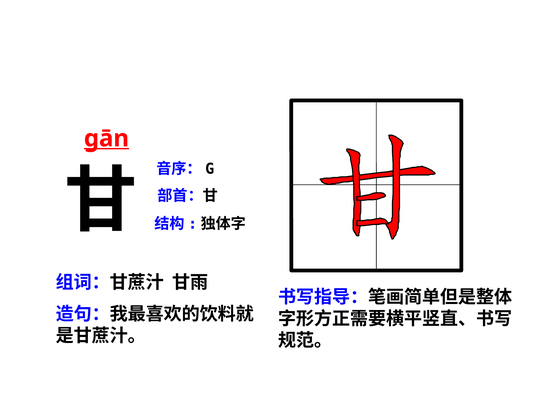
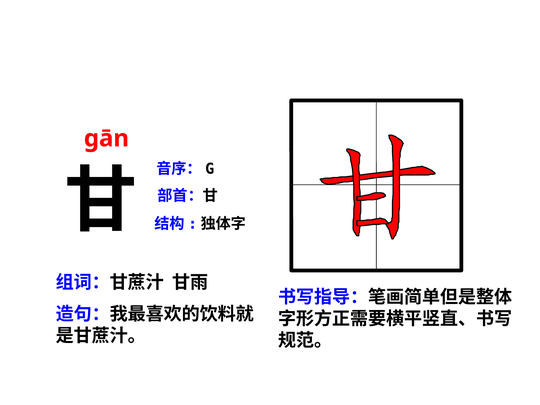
gān underline: present -> none
